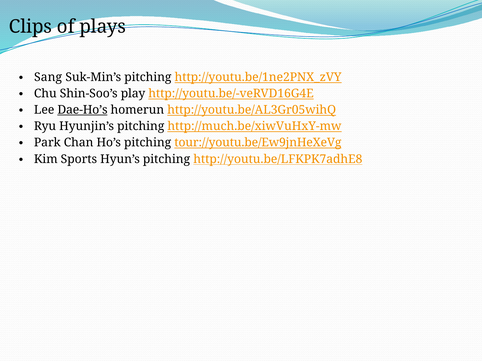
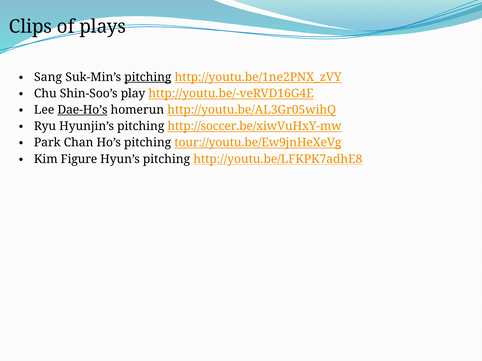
pitching at (148, 77) underline: none -> present
http://much.be/xiwVuHxY-mw: http://much.be/xiwVuHxY-mw -> http://soccer.be/xiwVuHxY-mw
Sports: Sports -> Figure
